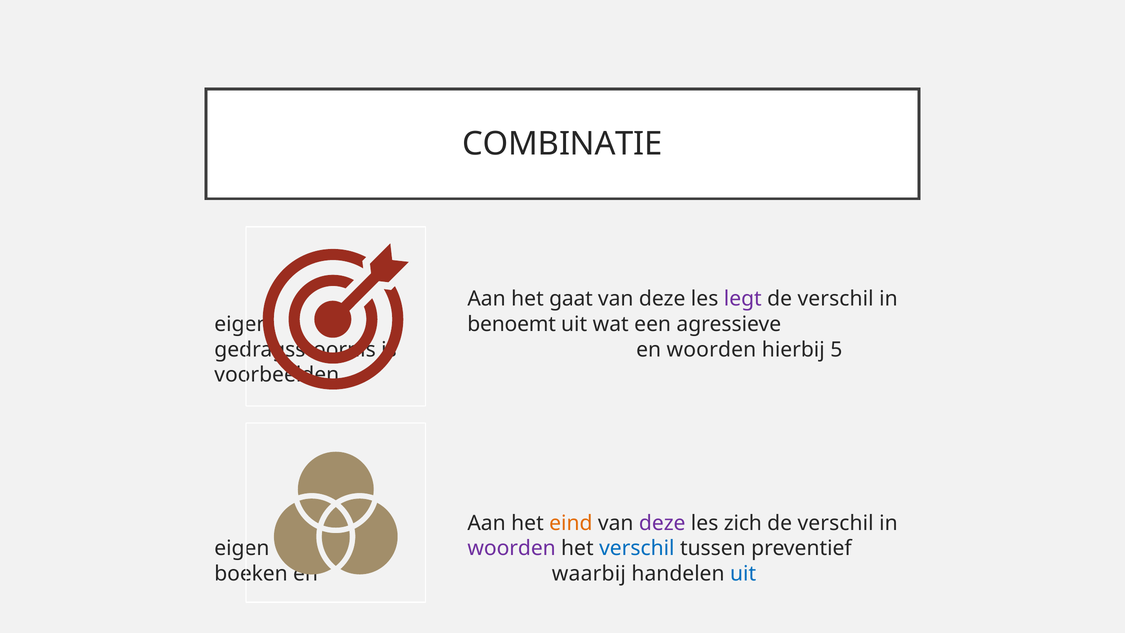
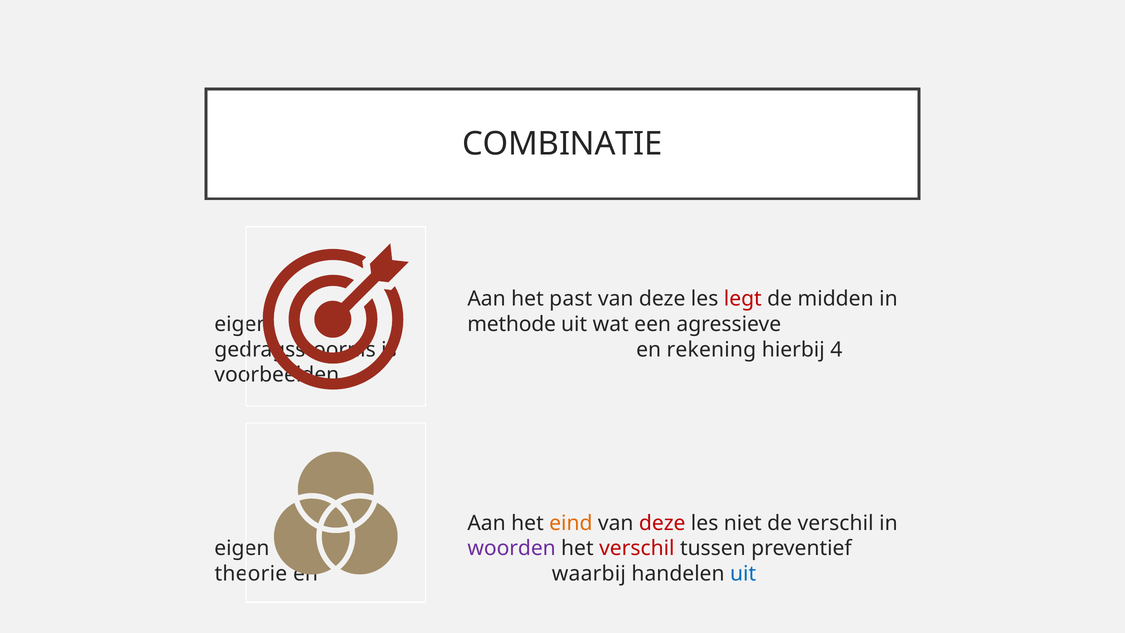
gaat: gaat -> past
legt colour: purple -> red
verschil at (836, 299): verschil -> midden
benoemt: benoemt -> methode
en woorden: woorden -> rekening
5: 5 -> 4
deze at (662, 523) colour: purple -> red
zich: zich -> niet
verschil at (637, 548) colour: blue -> red
boeken: boeken -> theorie
